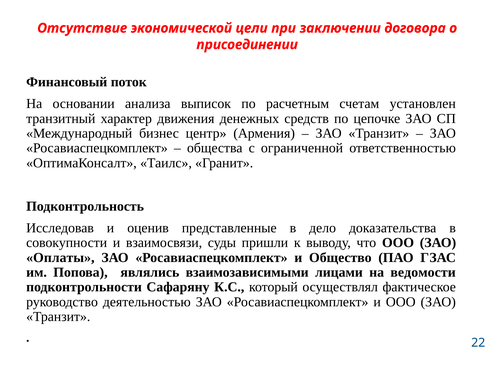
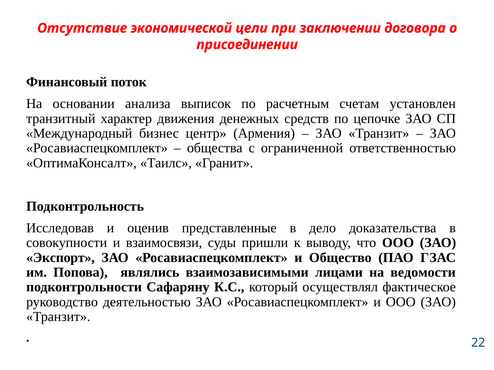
Оплаты: Оплаты -> Экспорт
